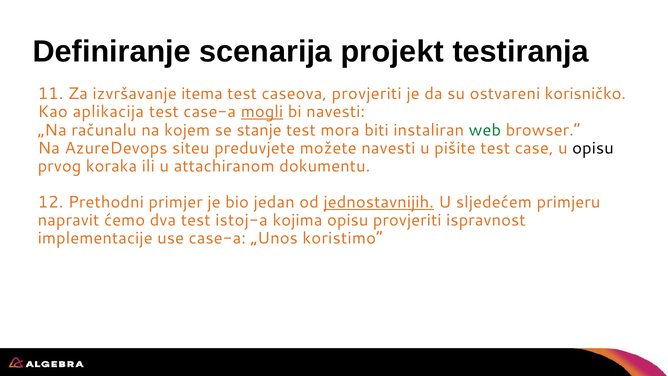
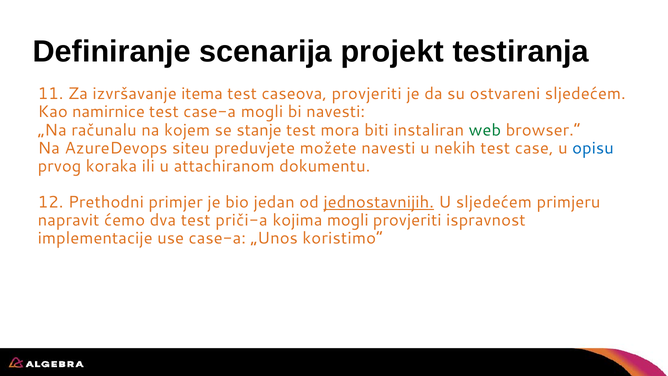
ostvareni korisničko: korisničko -> sljedećem
aplikacija: aplikacija -> namirnice
mogli at (262, 112) underline: present -> none
pišite: pišite -> nekih
opisu at (593, 148) colour: black -> blue
istoj-a: istoj-a -> priči-a
kojima opisu: opisu -> mogli
